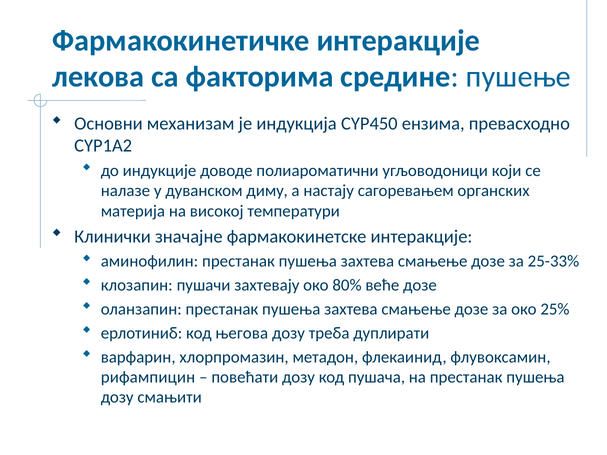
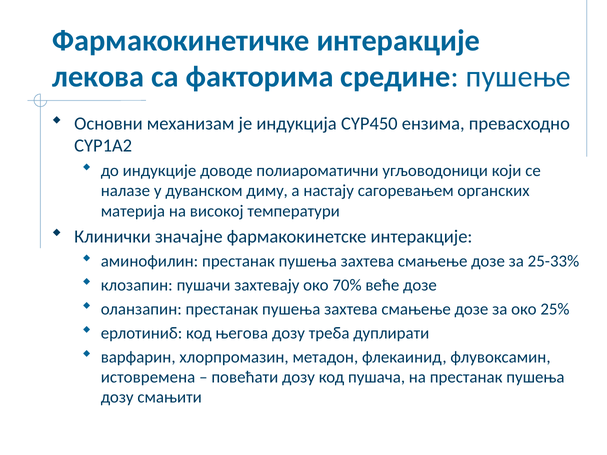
80%: 80% -> 70%
рифампицин: рифампицин -> истовремена
